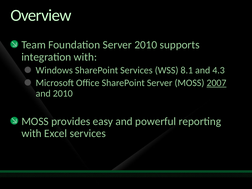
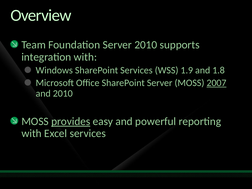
8.1: 8.1 -> 1.9
4.3: 4.3 -> 1.8
provides underline: none -> present
